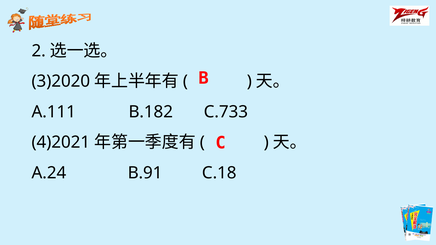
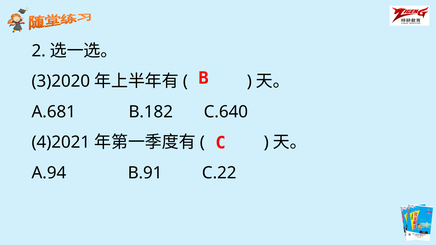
A.111: A.111 -> A.681
C.733: C.733 -> C.640
A.24: A.24 -> A.94
C.18: C.18 -> C.22
